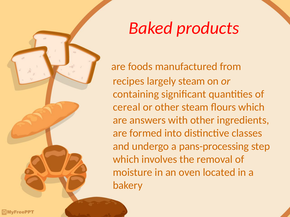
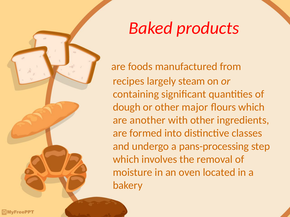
cereal: cereal -> dough
other steam: steam -> major
answers: answers -> another
